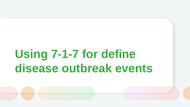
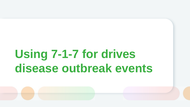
define: define -> drives
